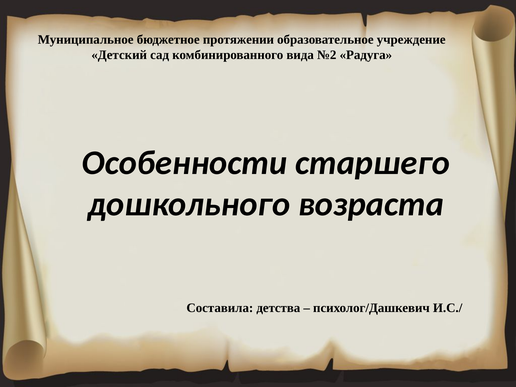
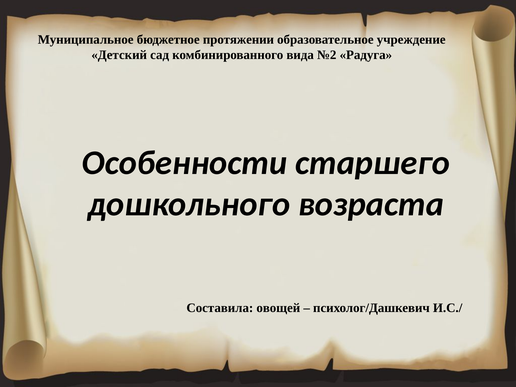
детства: детства -> овощей
